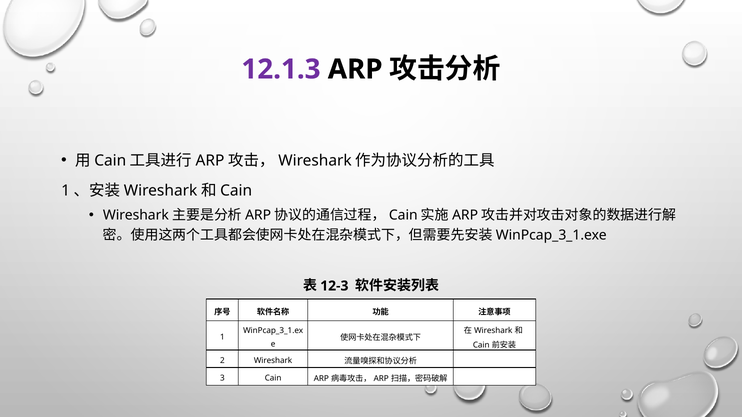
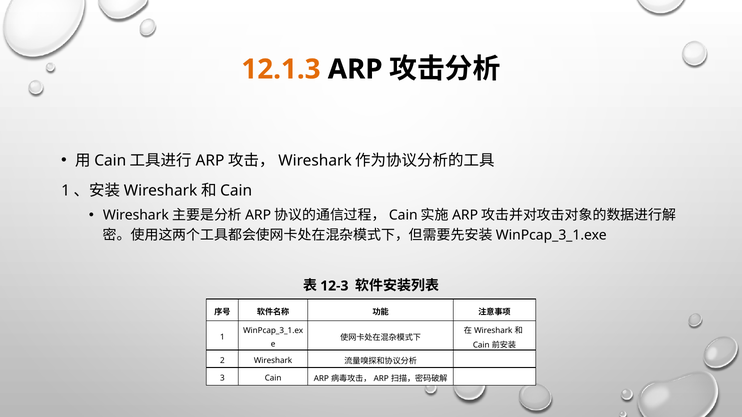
12.1.3 colour: purple -> orange
